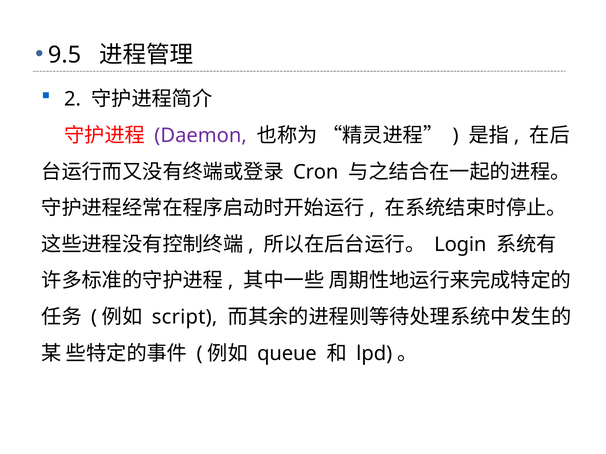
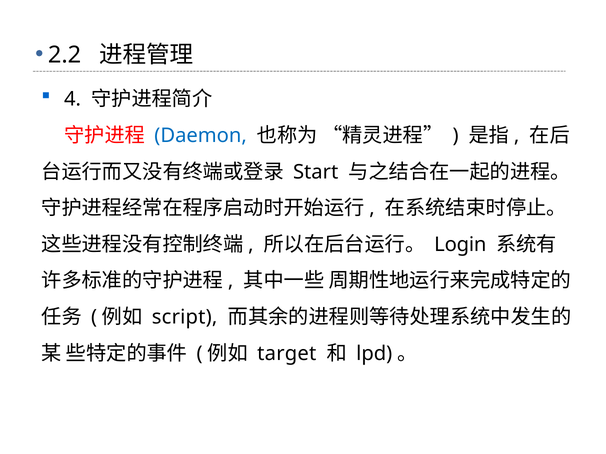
9.5: 9.5 -> 2.2
2: 2 -> 4
Daemon colour: purple -> blue
Cron: Cron -> Start
queue: queue -> target
